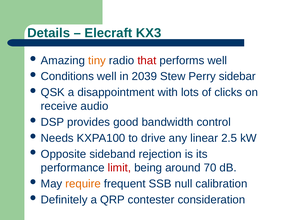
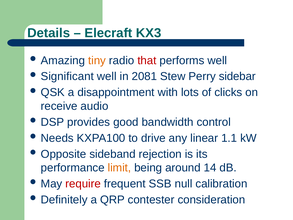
Conditions: Conditions -> Significant
2039: 2039 -> 2081
2.5: 2.5 -> 1.1
limit colour: red -> orange
70: 70 -> 14
require colour: orange -> red
